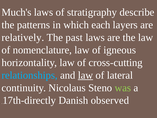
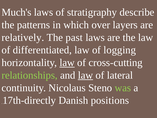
each: each -> over
nomenclature: nomenclature -> differentiated
igneous: igneous -> logging
law at (67, 62) underline: none -> present
relationships colour: light blue -> light green
observed: observed -> positions
